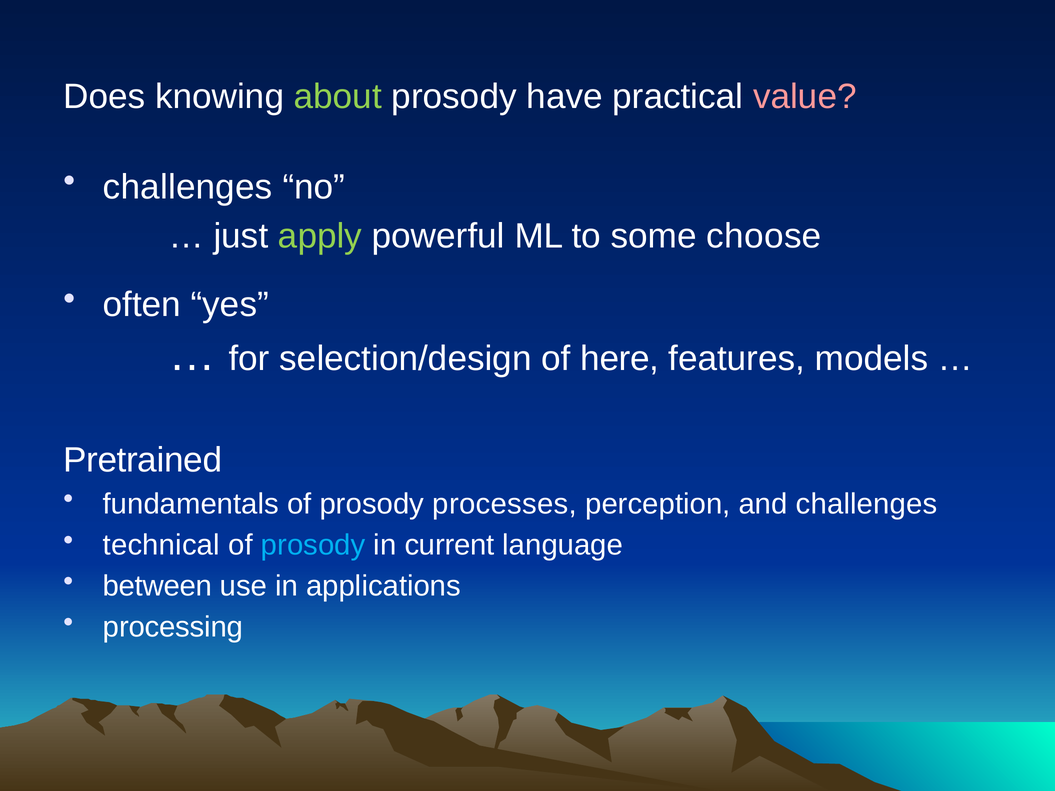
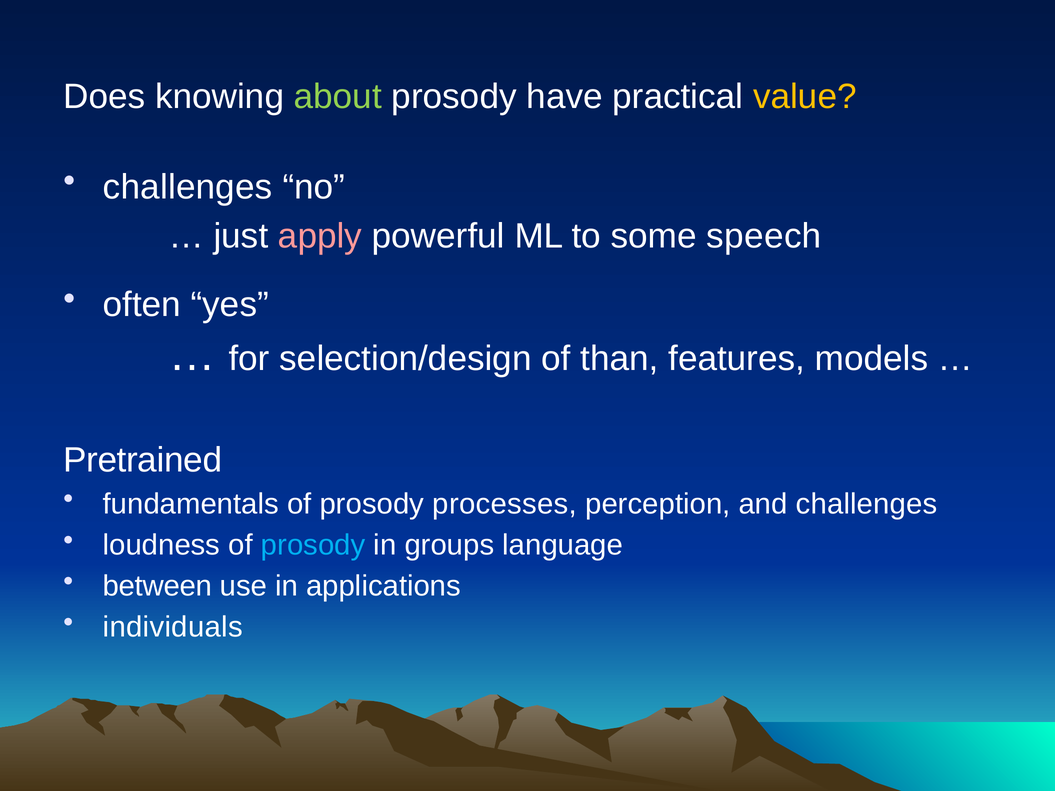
value colour: pink -> yellow
apply colour: light green -> pink
choose: choose -> speech
here: here -> than
technical: technical -> loudness
current: current -> groups
processing: processing -> individuals
